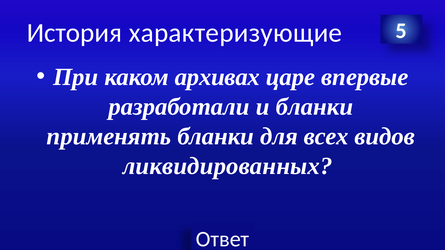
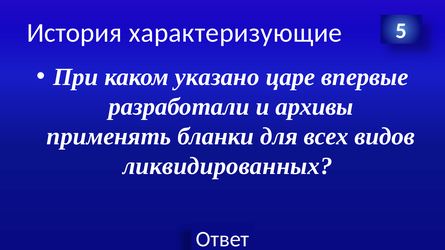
архивах: архивах -> указано
и бланки: бланки -> архивы
